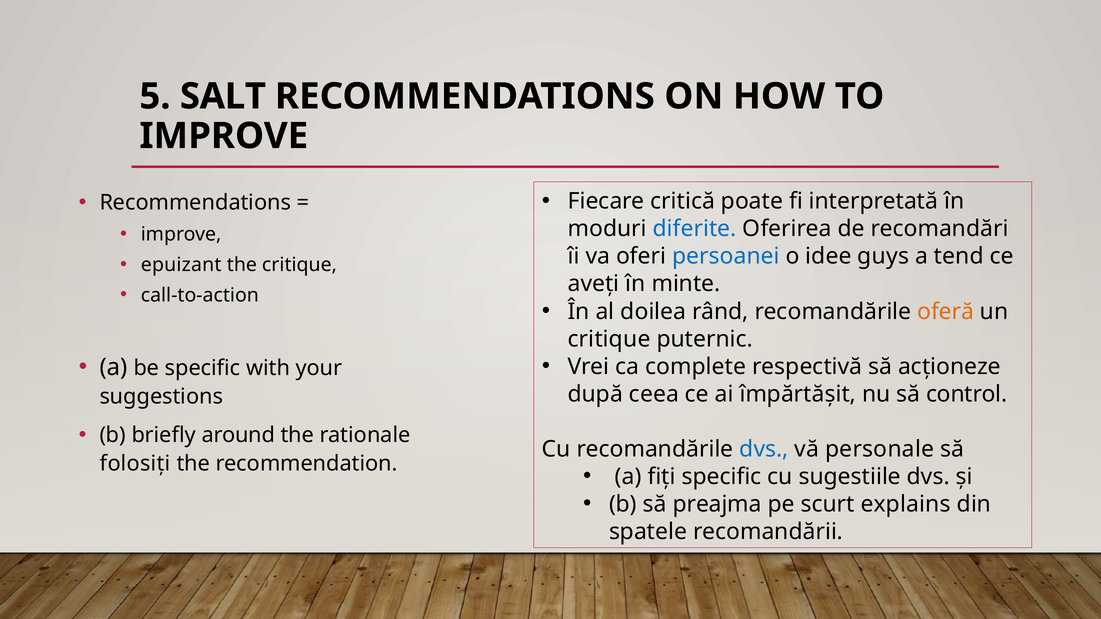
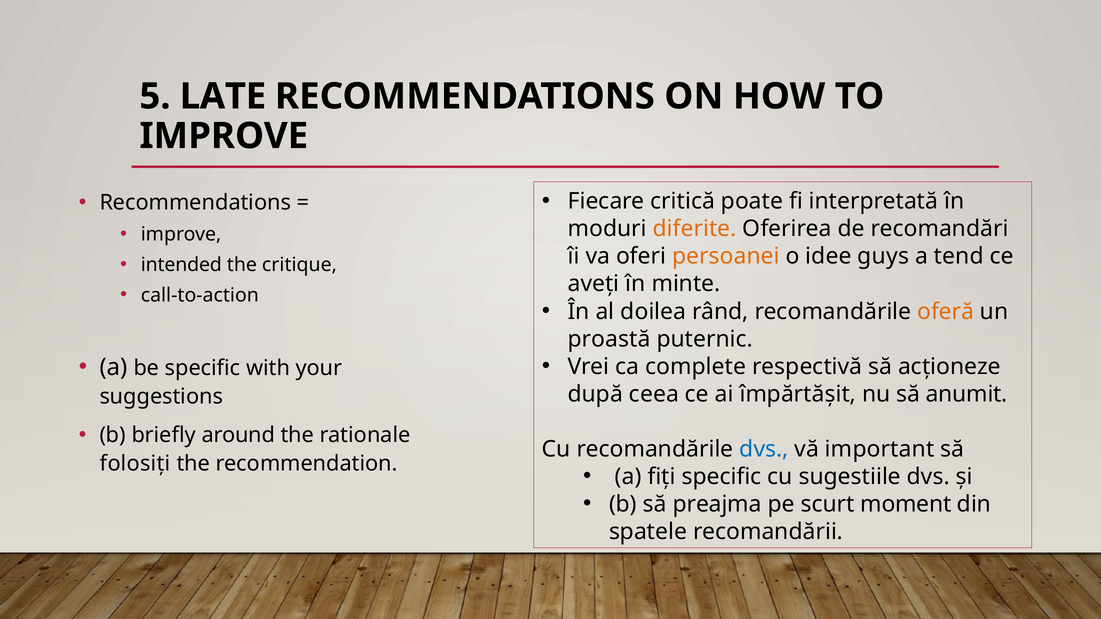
SALT: SALT -> LATE
diferite colour: blue -> orange
persoanei colour: blue -> orange
epuizant: epuizant -> intended
critique at (609, 339): critique -> proastă
control: control -> anumit
personale: personale -> important
explains: explains -> moment
